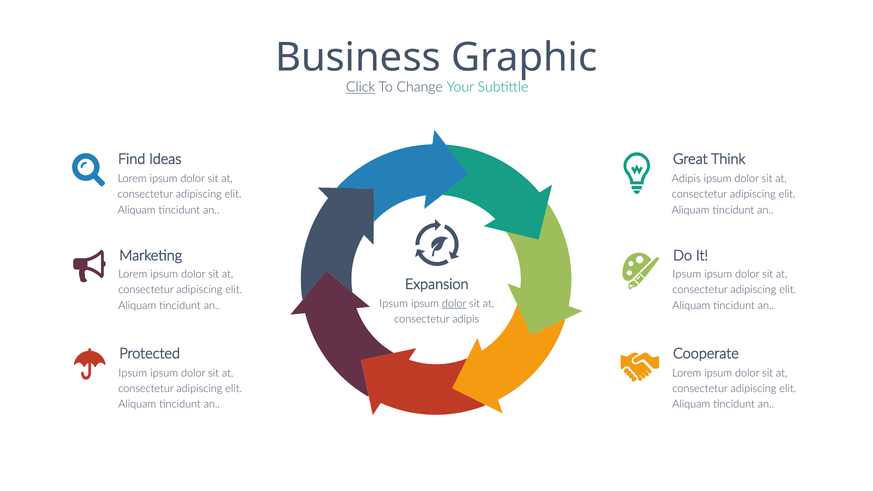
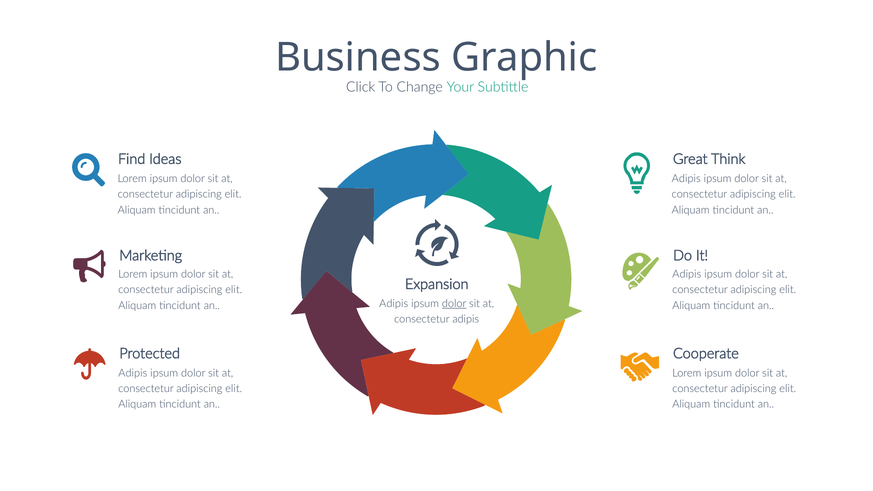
Click underline: present -> none
Ipsum at (687, 274): Ipsum -> Adipis
Ipsum at (394, 304): Ipsum -> Adipis
Ipsum at (133, 373): Ipsum -> Adipis
